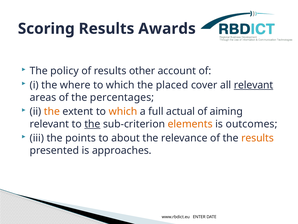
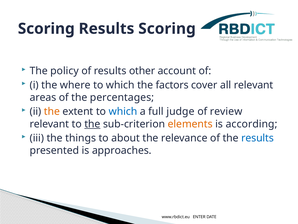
Results Awards: Awards -> Scoring
placed: placed -> factors
relevant at (254, 85) underline: present -> none
which at (123, 111) colour: orange -> blue
actual: actual -> judge
aiming: aiming -> review
outcomes: outcomes -> according
points: points -> things
results at (258, 138) colour: orange -> blue
